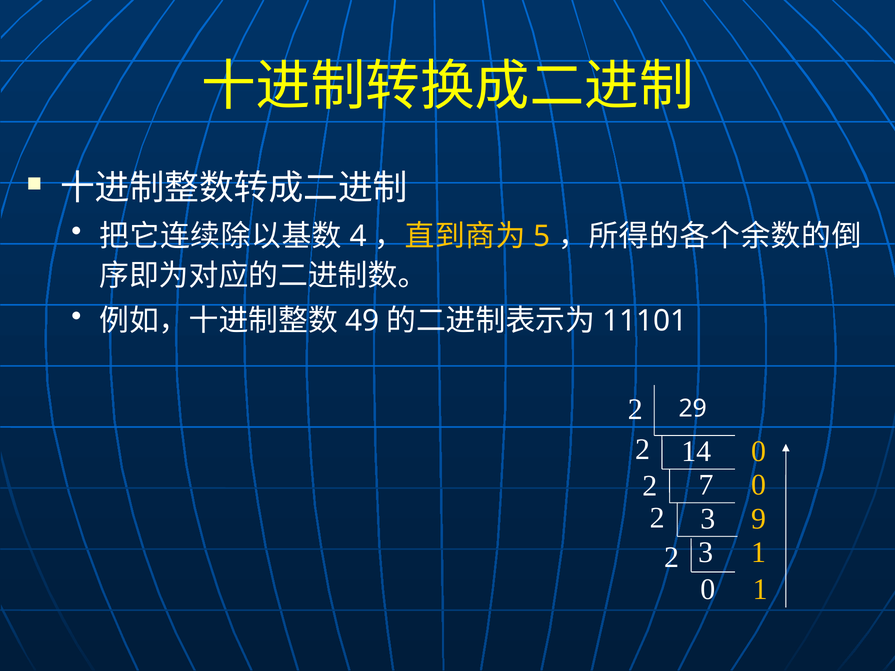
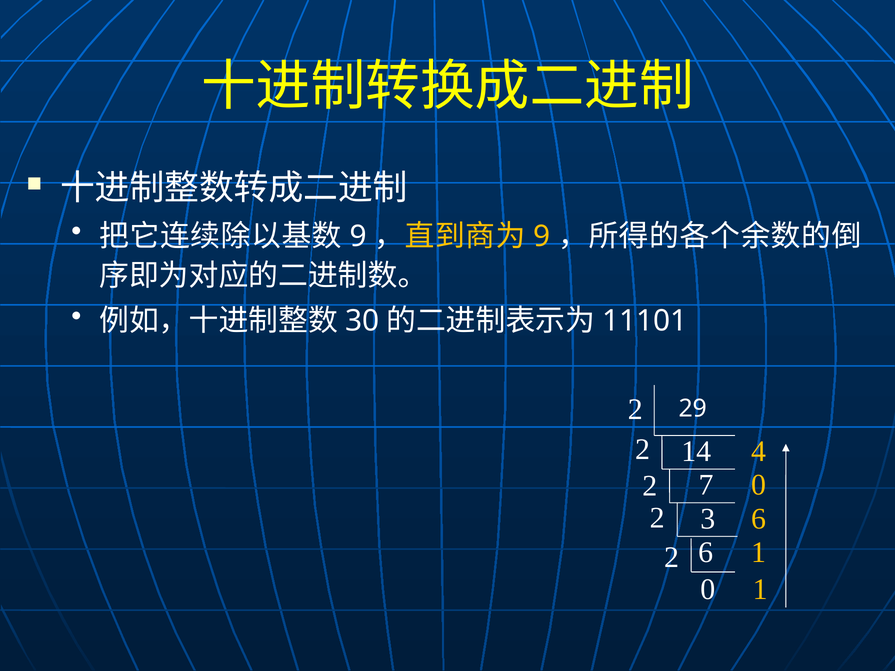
4 at (358, 237): 4 -> 9
5 at (542, 237): 5 -> 9
49: 49 -> 30
14 0: 0 -> 4
3 9: 9 -> 6
3 at (706, 553): 3 -> 6
